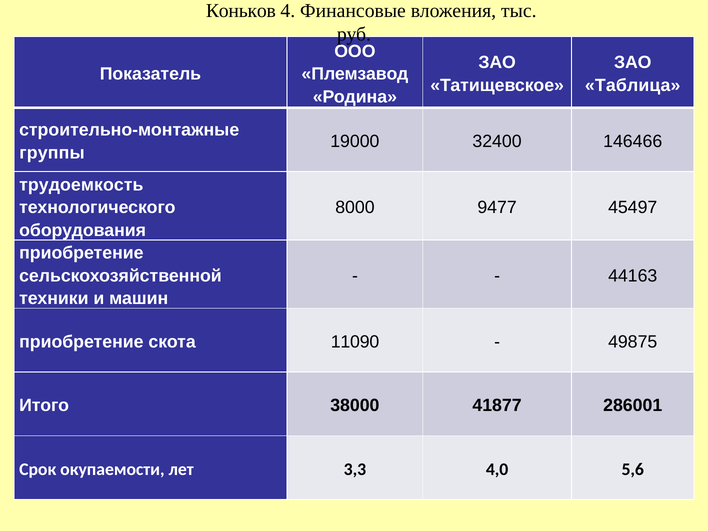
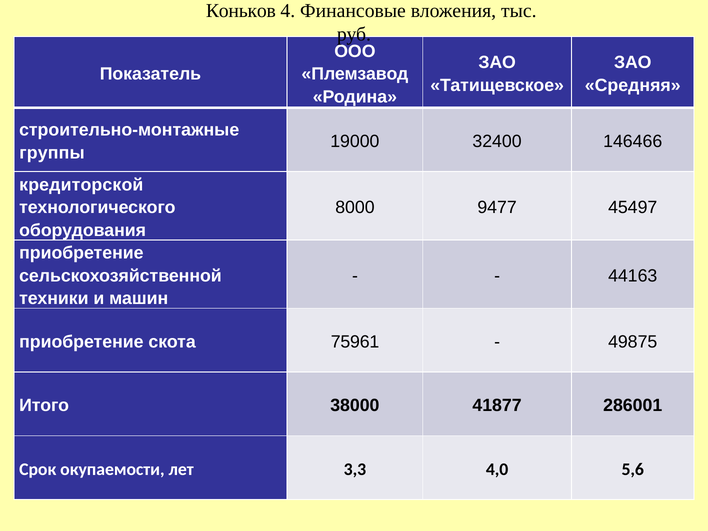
Таблица: Таблица -> Средняя
трудоемкость: трудоемкость -> кредиторской
11090: 11090 -> 75961
